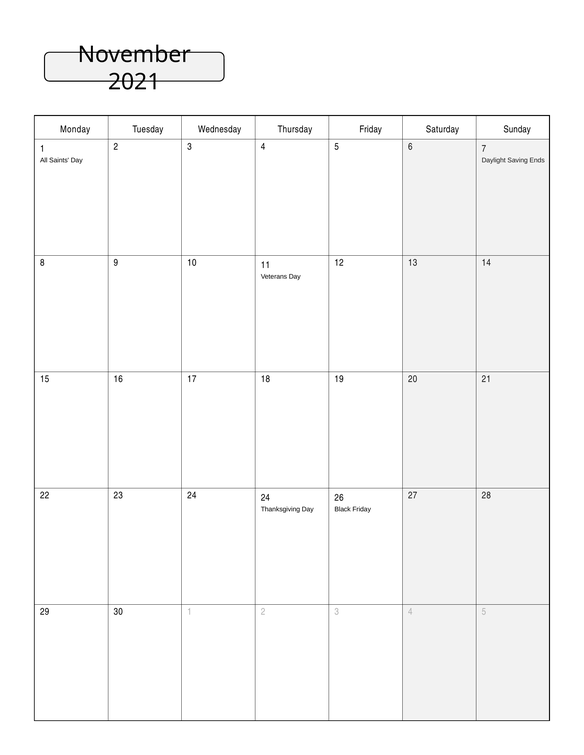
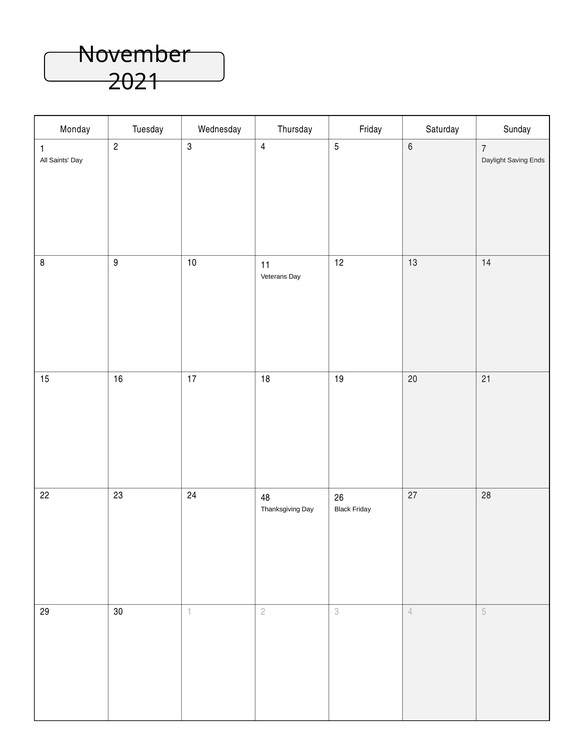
24 24: 24 -> 48
